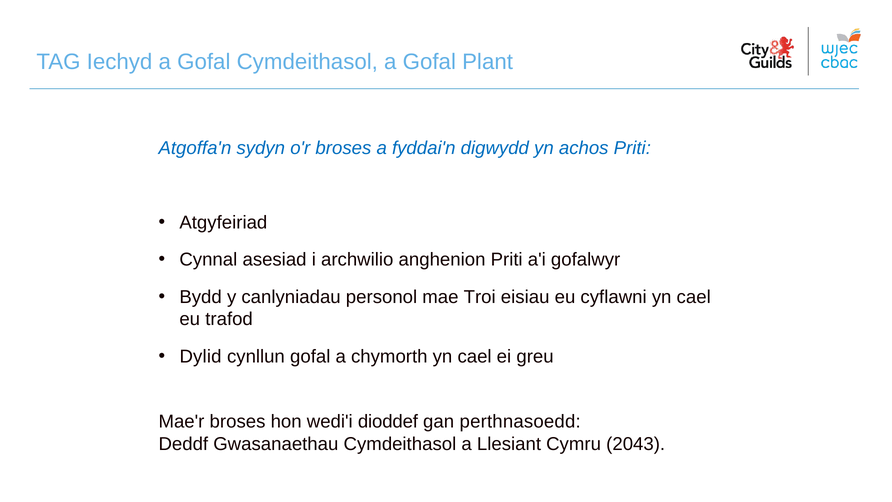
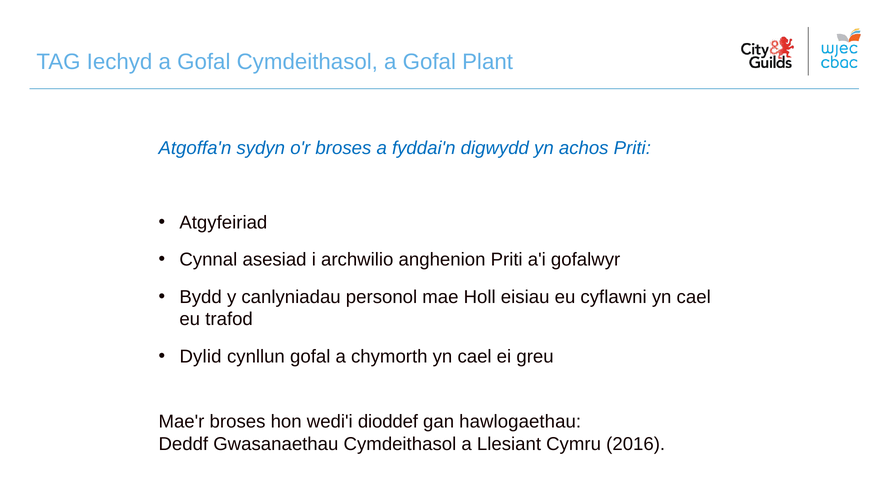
Troi: Troi -> Holl
perthnasoedd: perthnasoedd -> hawlogaethau
2043: 2043 -> 2016
